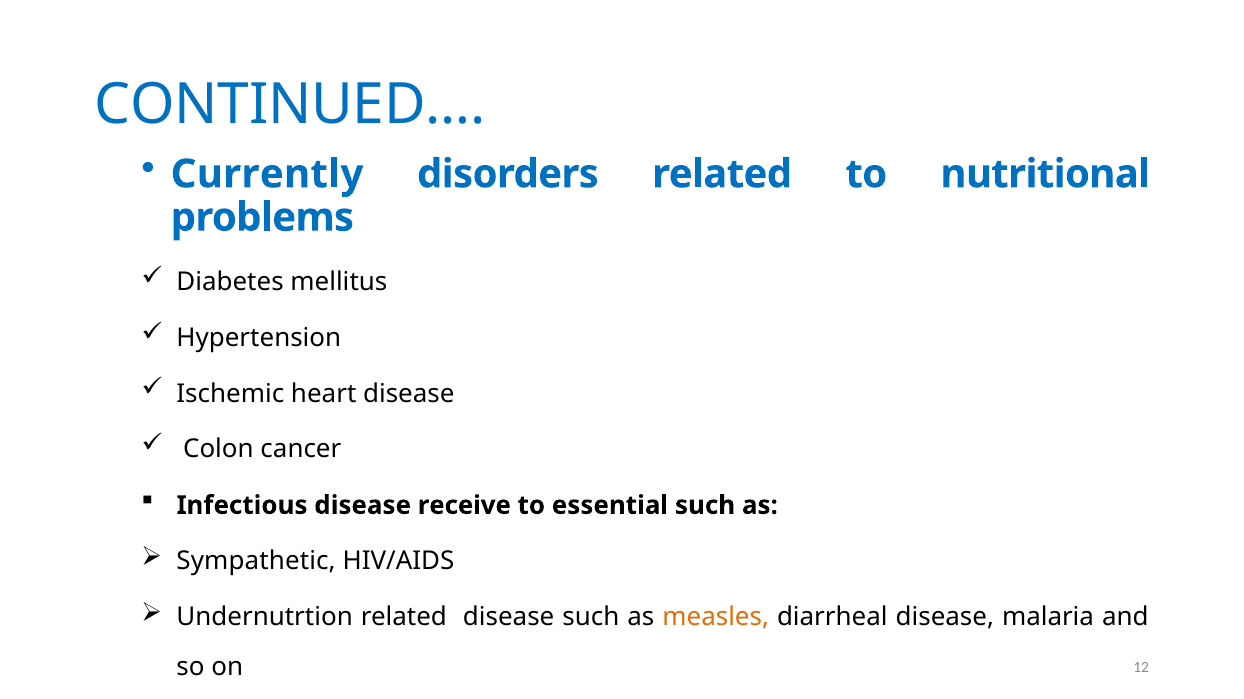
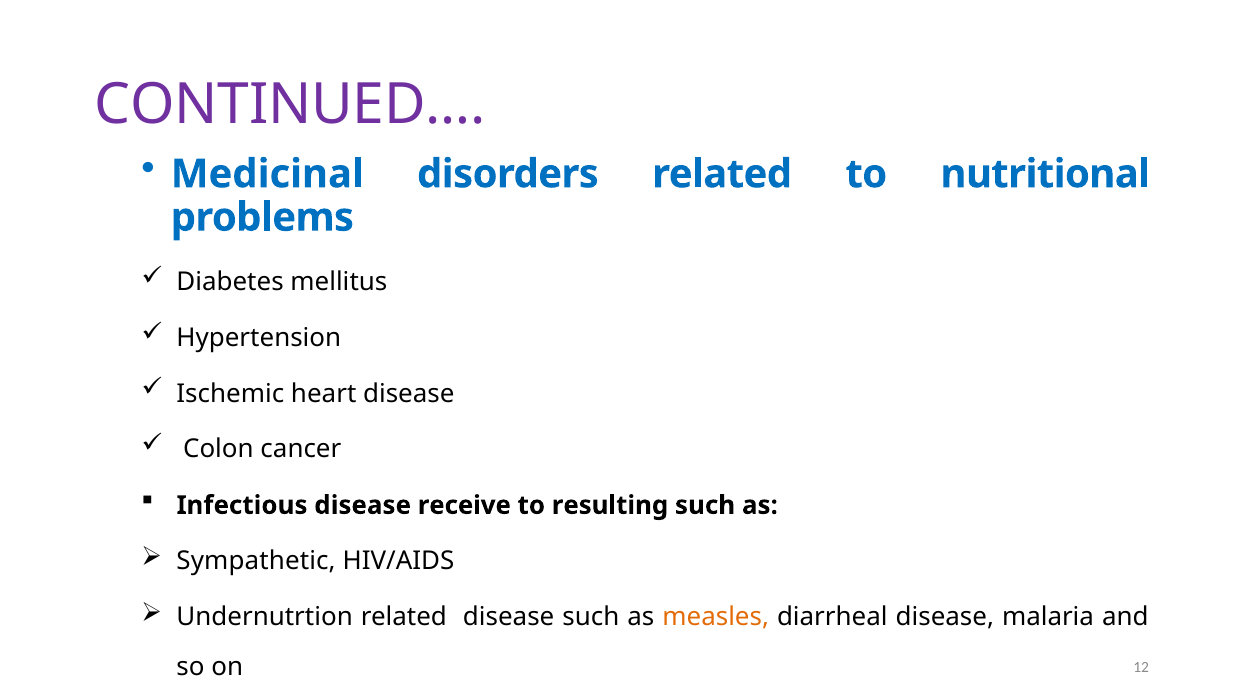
CONTINUED… colour: blue -> purple
Currently: Currently -> Medicinal
essential: essential -> resulting
